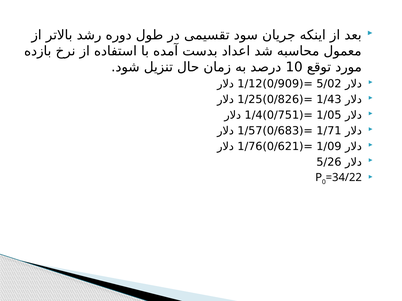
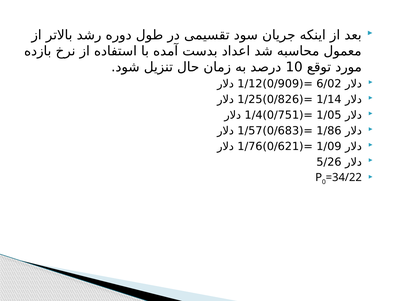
5/02: 5/02 -> 6/02
1/43: 1/43 -> 1/14
1/71: 1/71 -> 1/86
